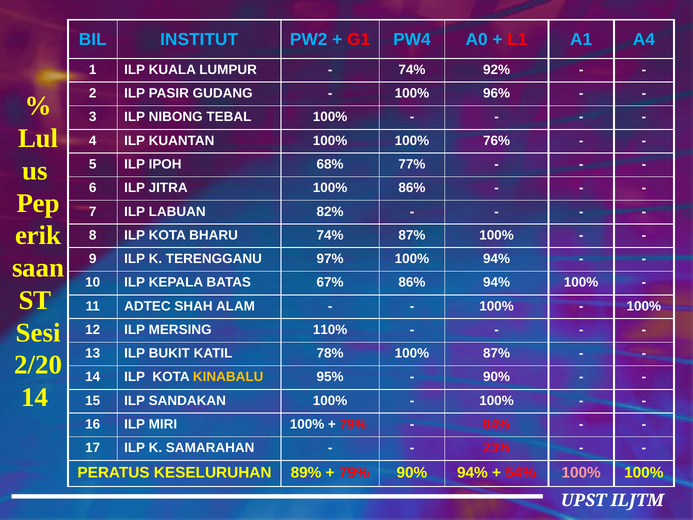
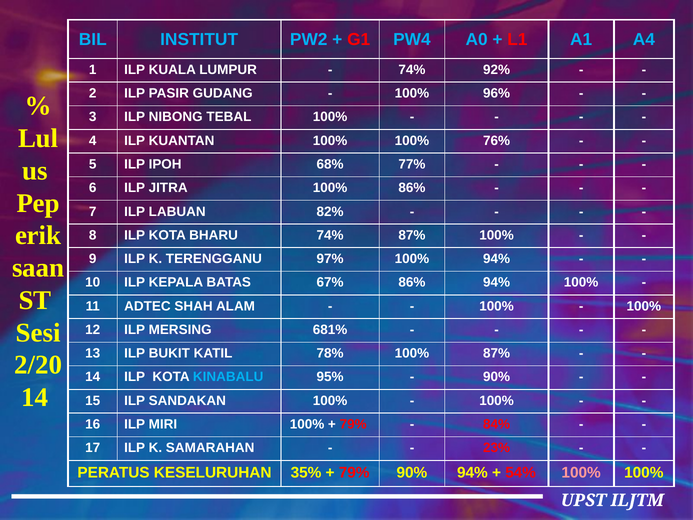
110%: 110% -> 681%
KINABALU colour: yellow -> light blue
89%: 89% -> 35%
